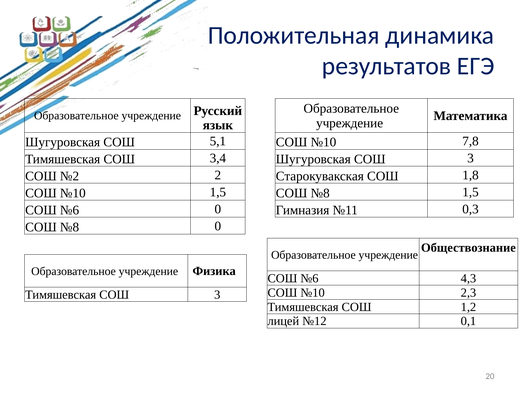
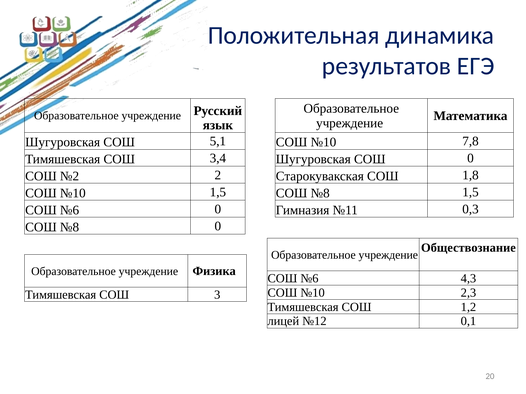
Шугуровская СОШ 3: 3 -> 0
